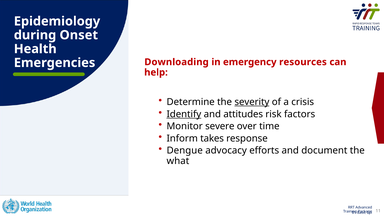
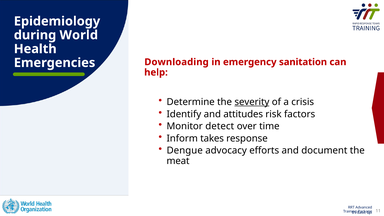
Onset: Onset -> World
resources: resources -> sanitation
Identify underline: present -> none
severe: severe -> detect
what: what -> meat
